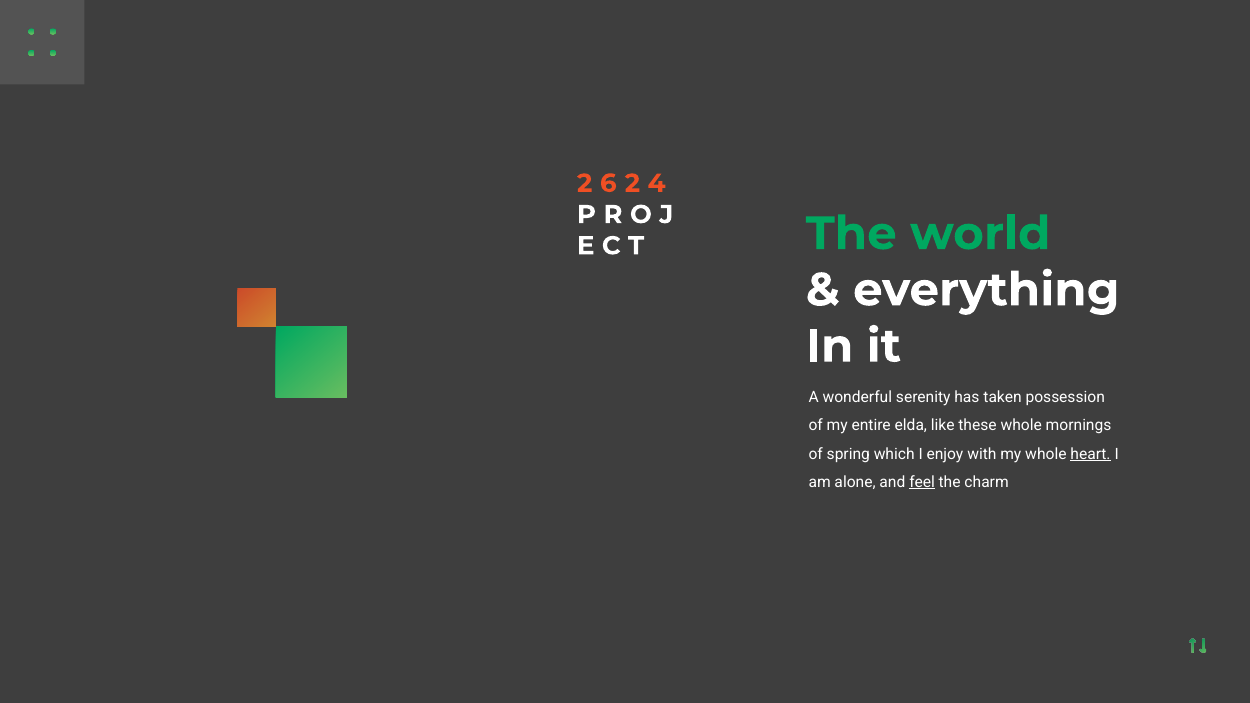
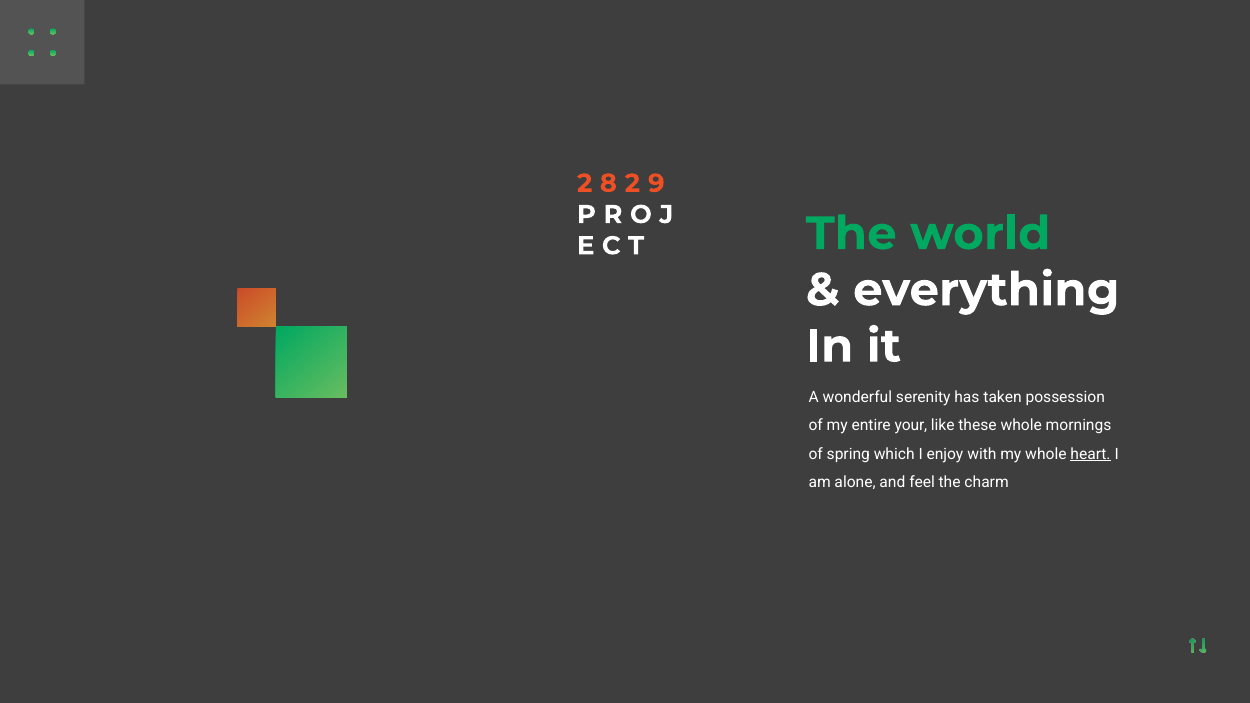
6: 6 -> 8
4: 4 -> 9
elda: elda -> your
feel underline: present -> none
